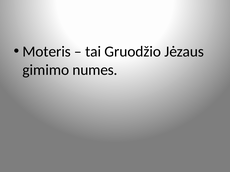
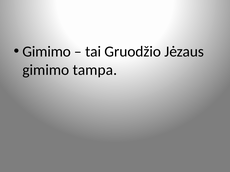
Moteris at (47, 52): Moteris -> Gimimo
numes: numes -> tampa
